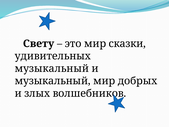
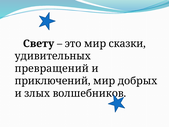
музыкальный at (52, 68): музыкальный -> превращений
музыкальный at (53, 81): музыкальный -> приключений
